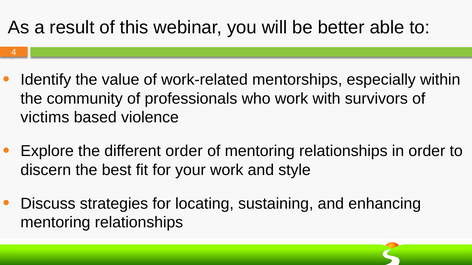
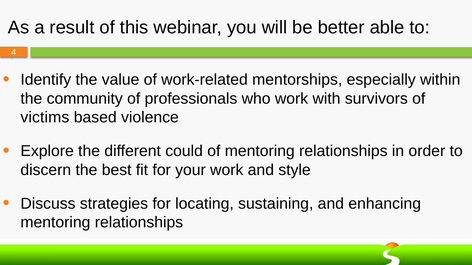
different order: order -> could
